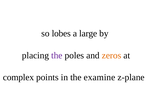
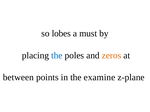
large: large -> must
the at (57, 56) colour: purple -> blue
complex: complex -> between
